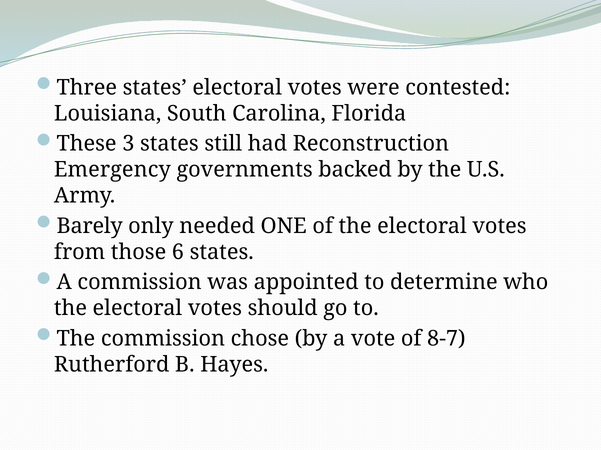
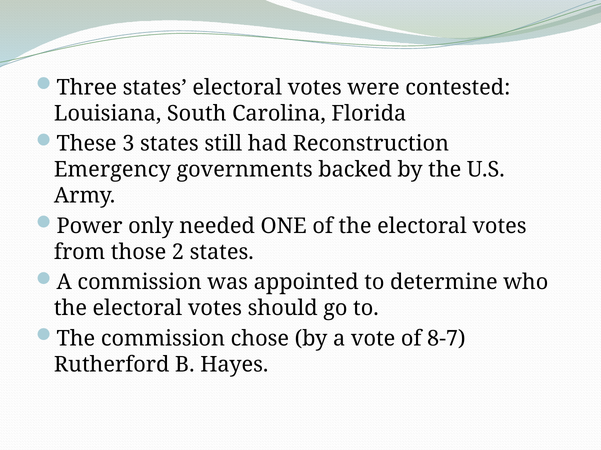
Barely: Barely -> Power
6: 6 -> 2
